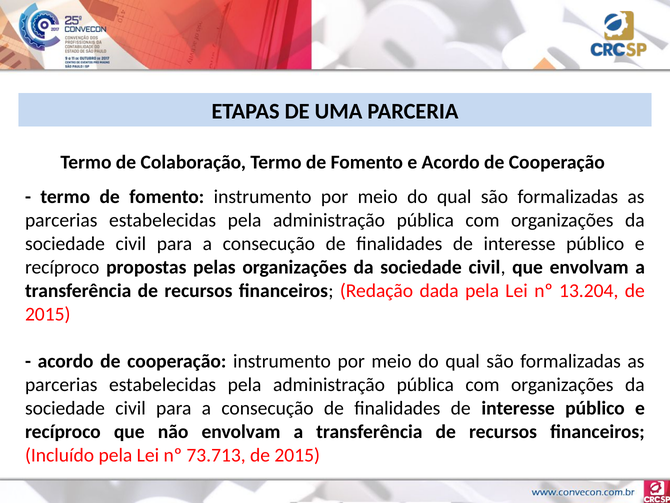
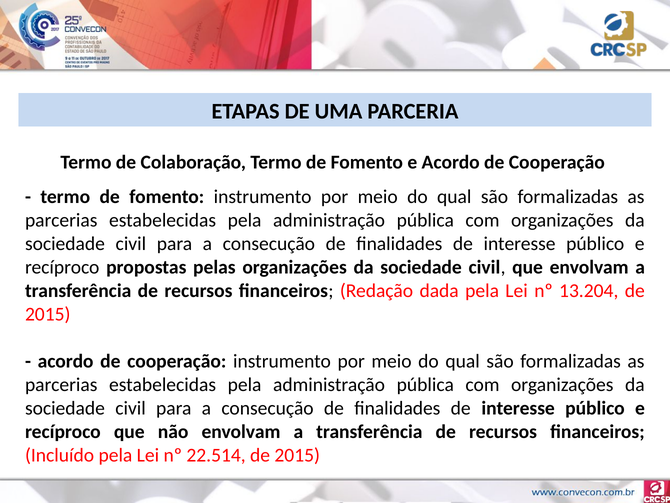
73.713: 73.713 -> 22.514
